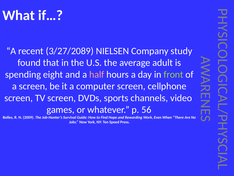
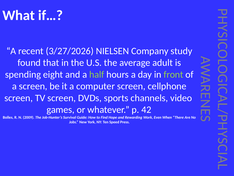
3/27/2089: 3/27/2089 -> 3/27/2026
half colour: pink -> light green
56: 56 -> 42
